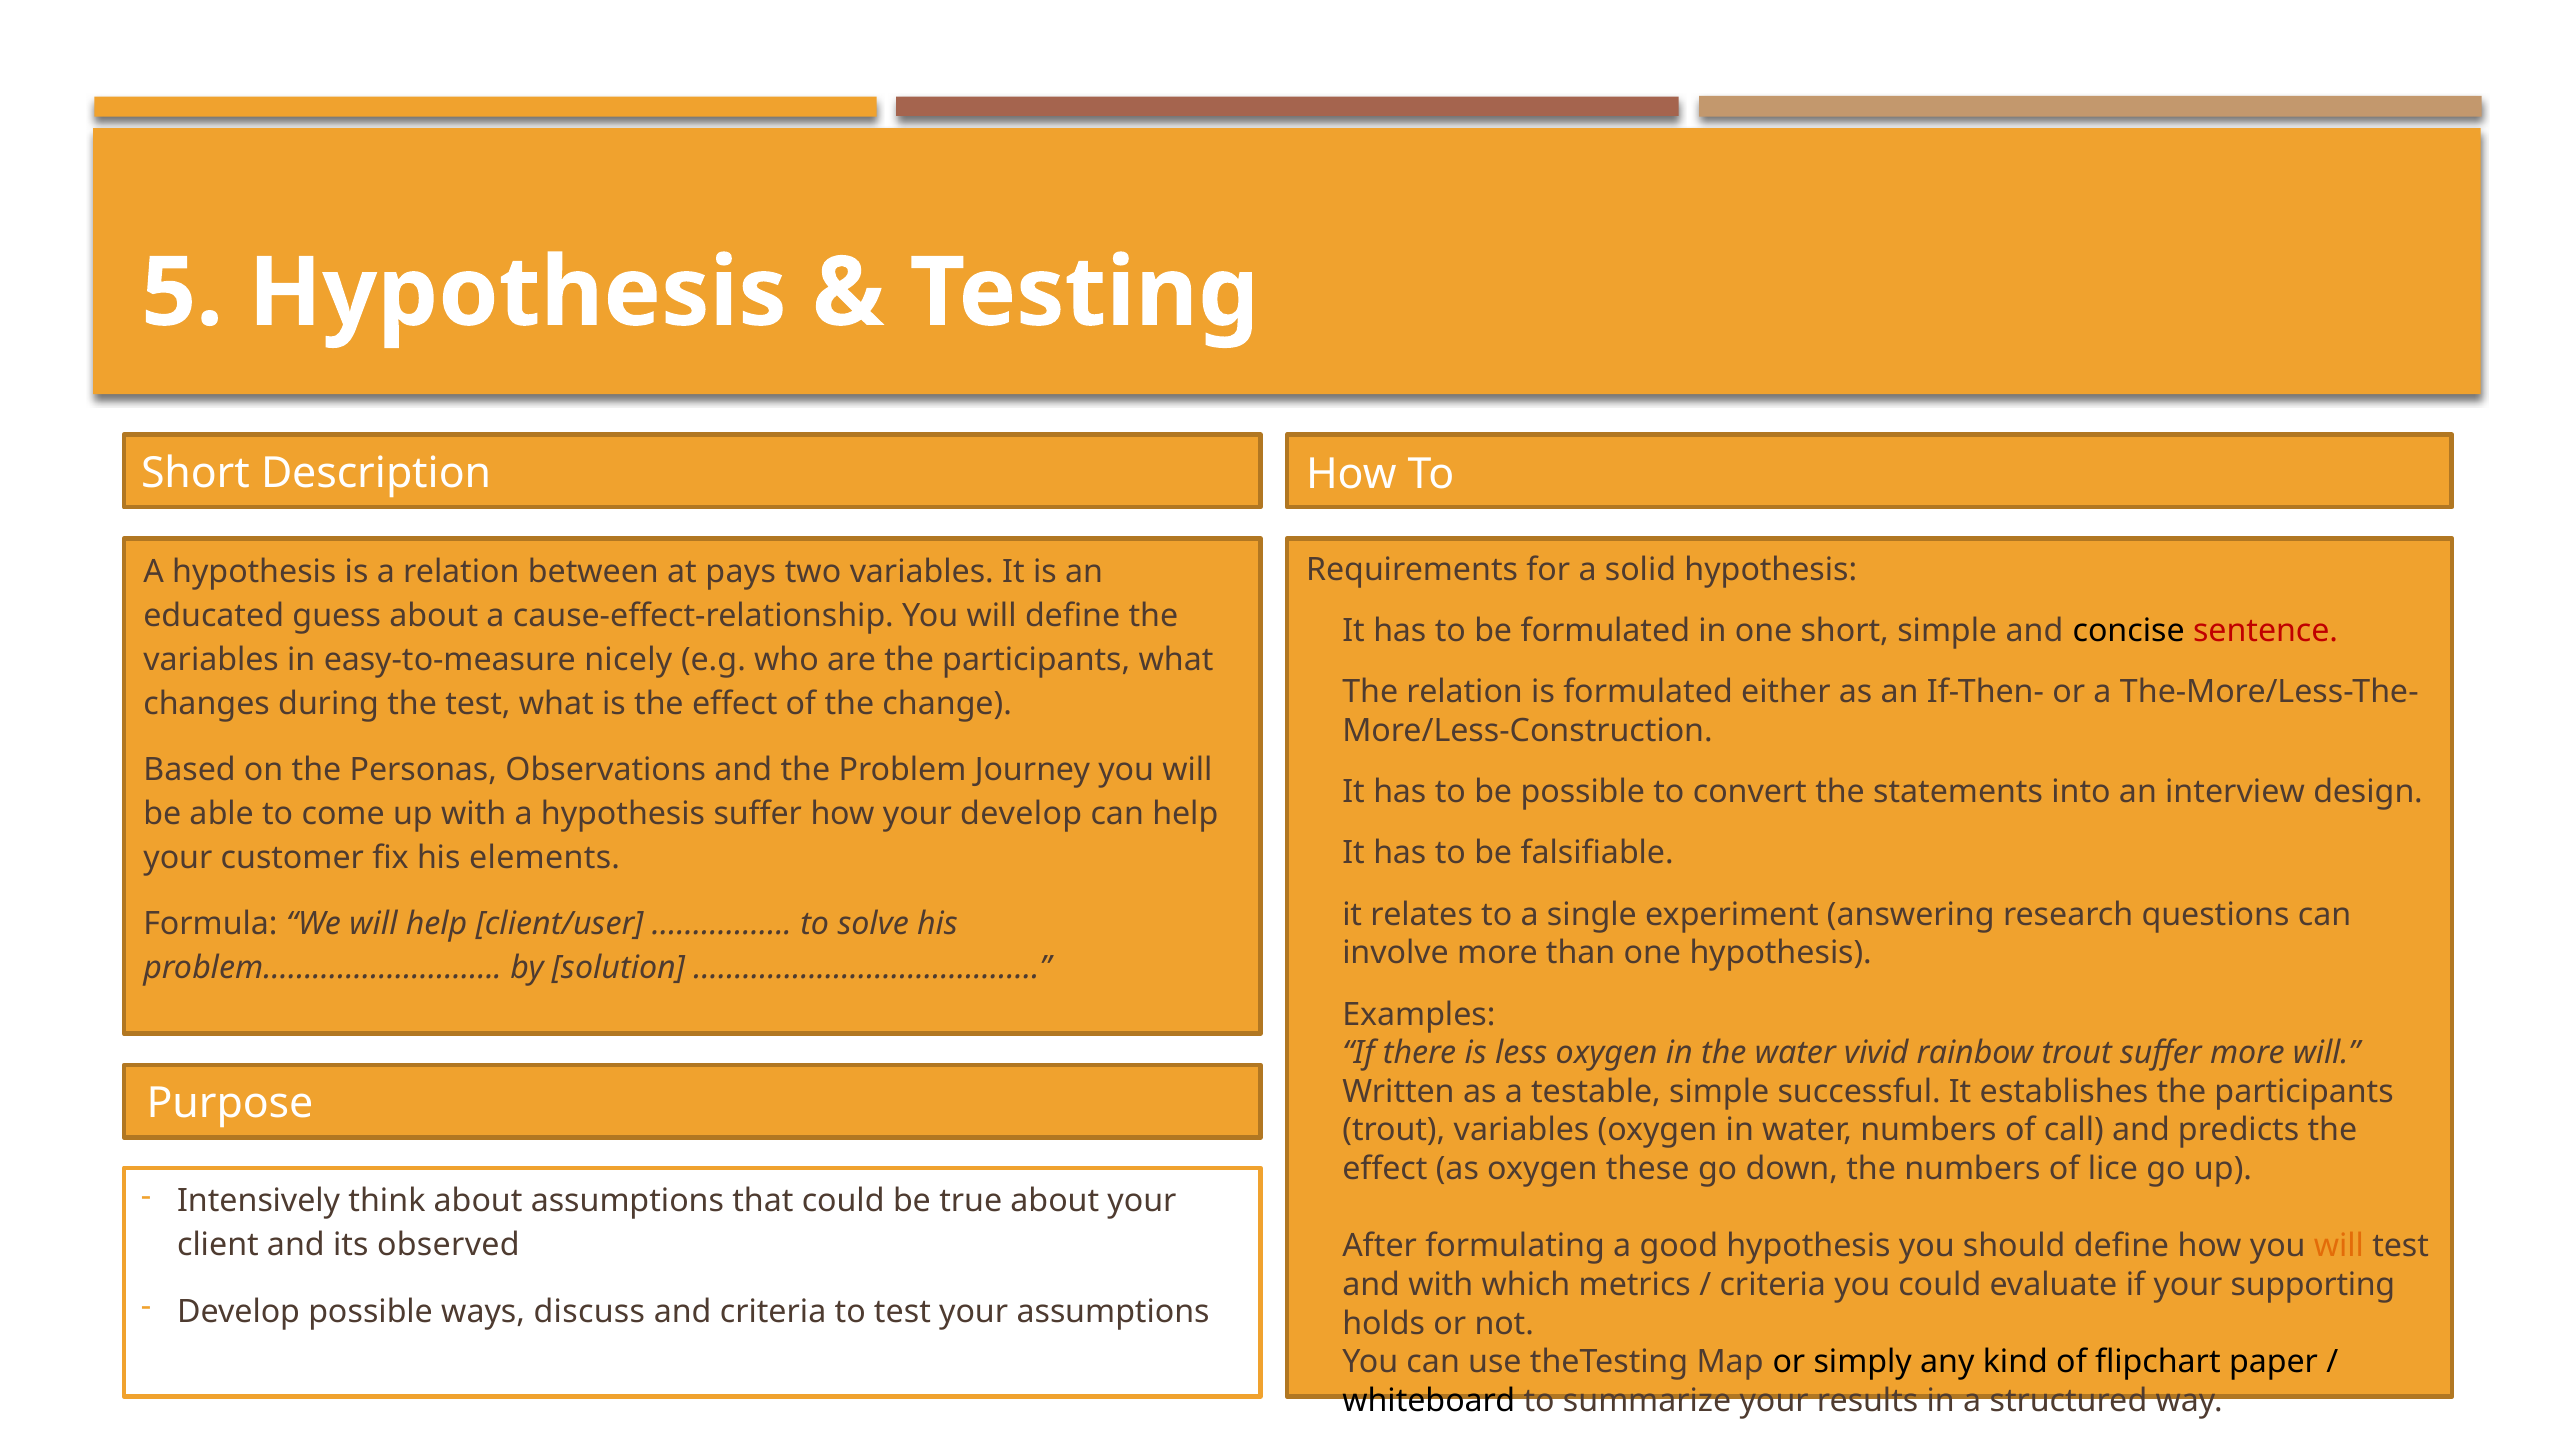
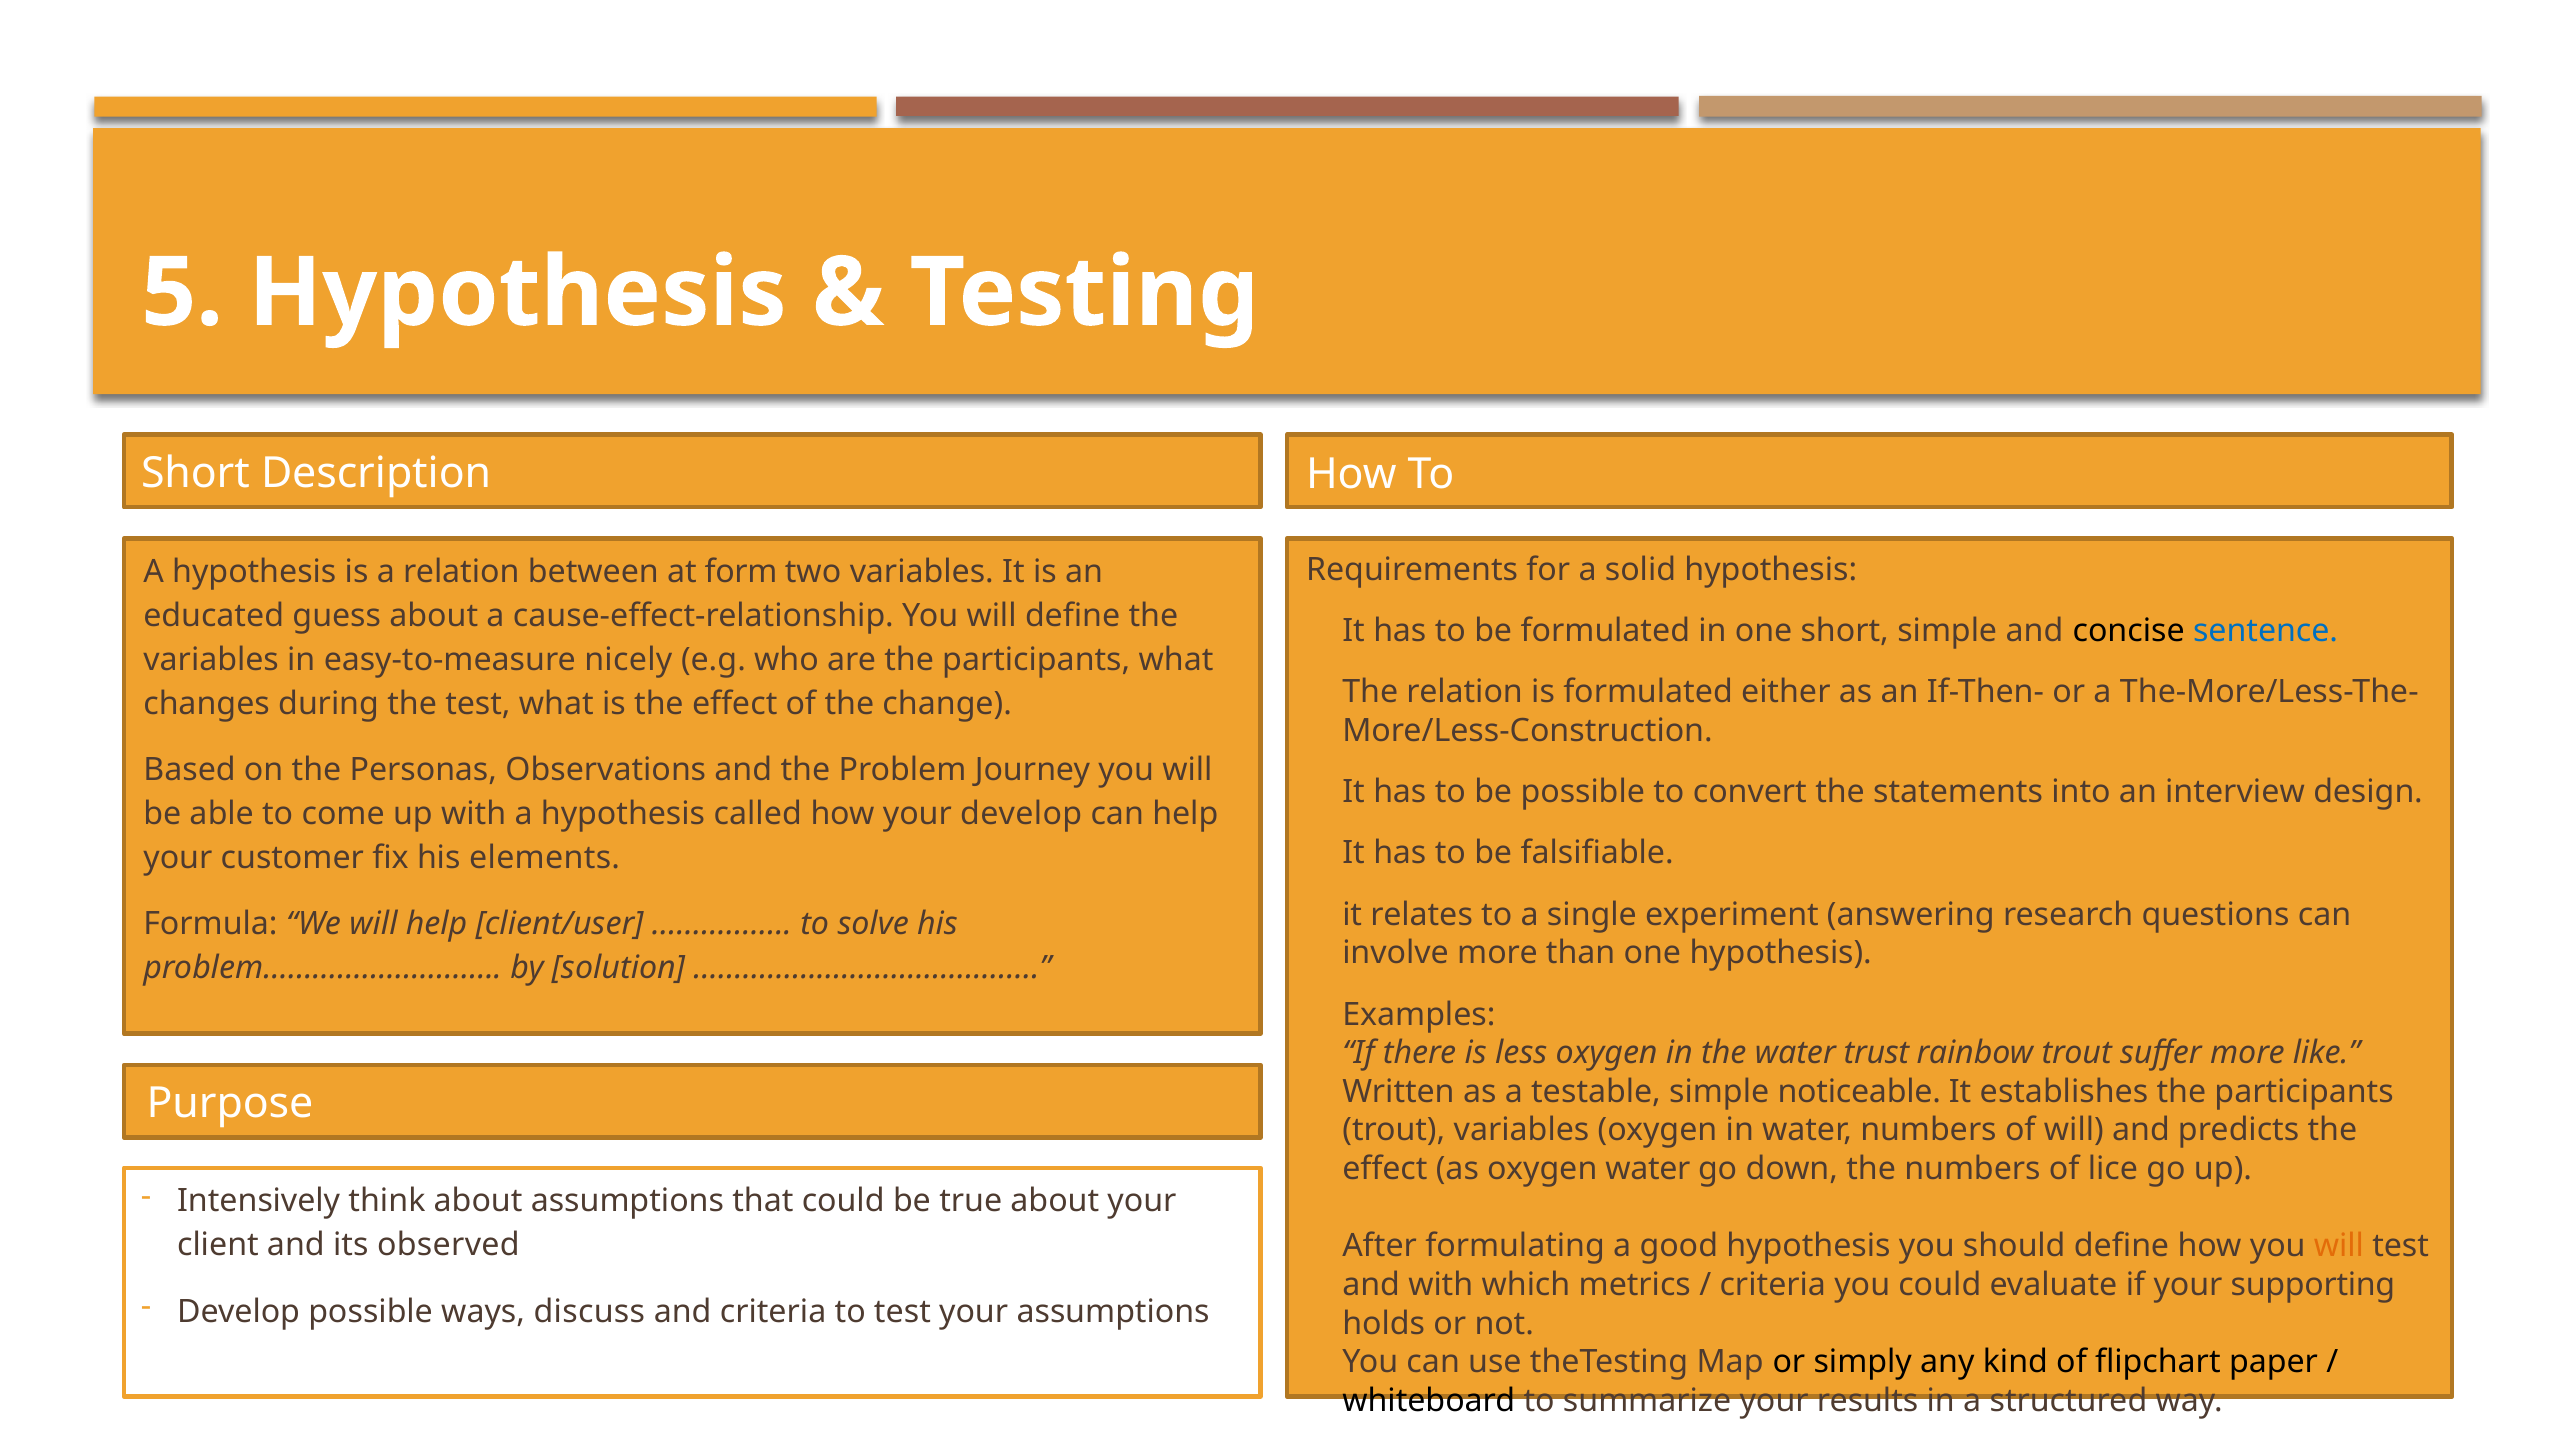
pays: pays -> form
sentence colour: red -> blue
hypothesis suffer: suffer -> called
vivid: vivid -> trust
more will: will -> like
successful: successful -> noticeable
of call: call -> will
oxygen these: these -> water
